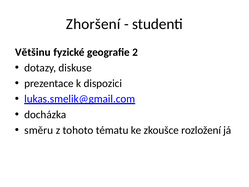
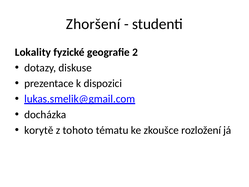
Většinu: Většinu -> Lokality
směru: směru -> korytě
